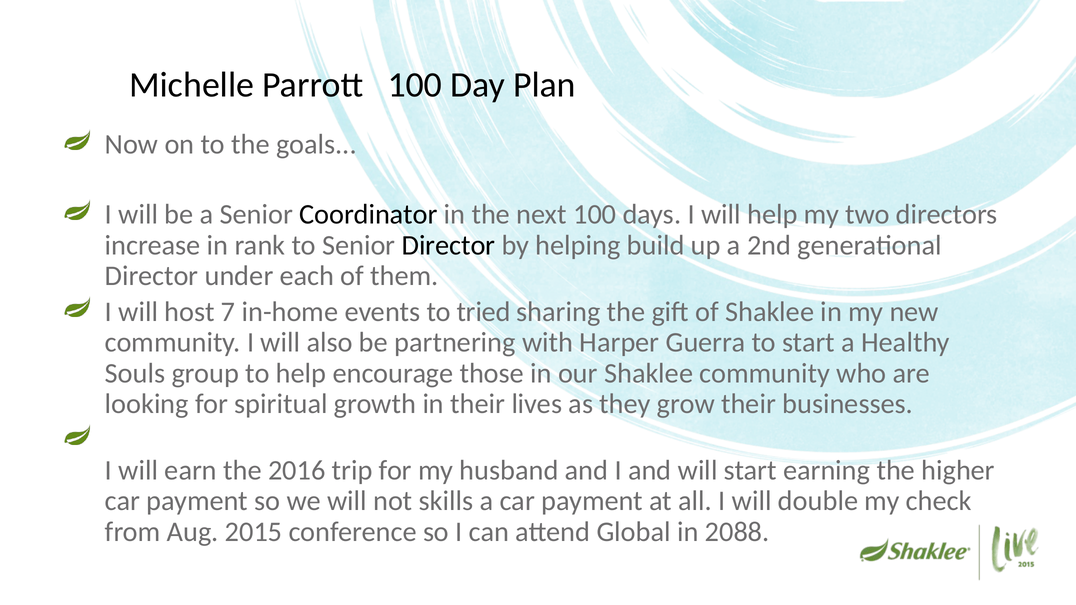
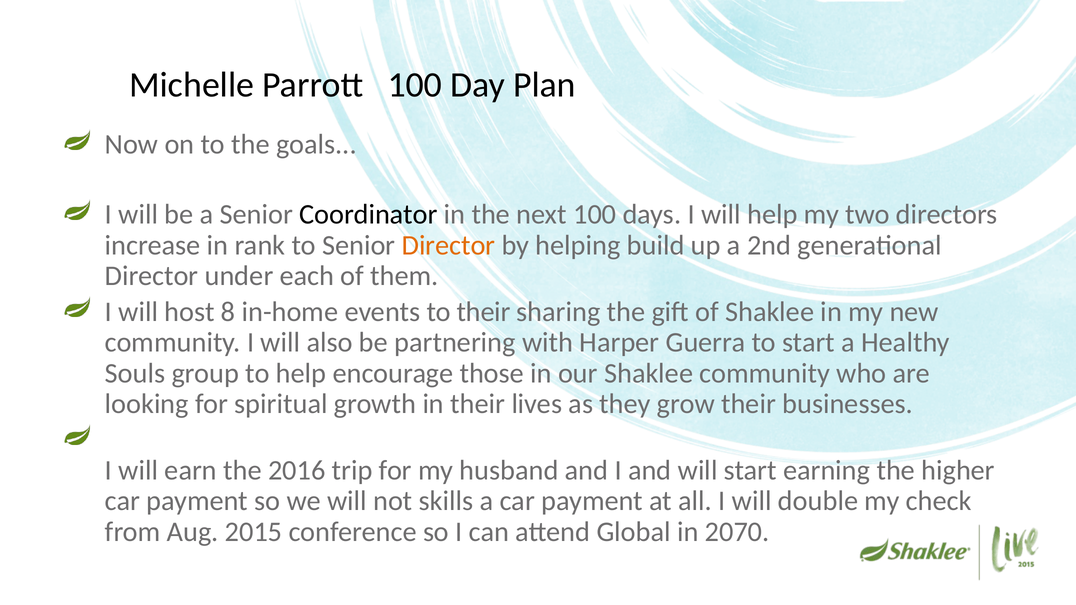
Director at (448, 245) colour: black -> orange
7: 7 -> 8
to tried: tried -> their
2088: 2088 -> 2070
